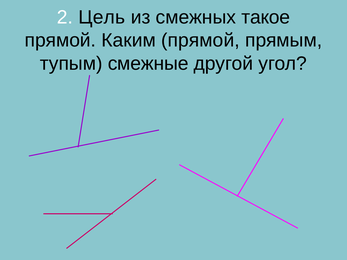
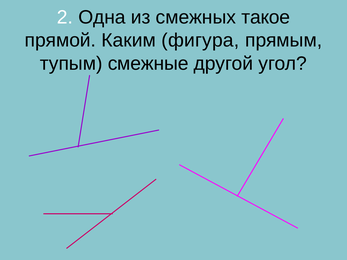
Цель: Цель -> Одна
Каким прямой: прямой -> фигура
